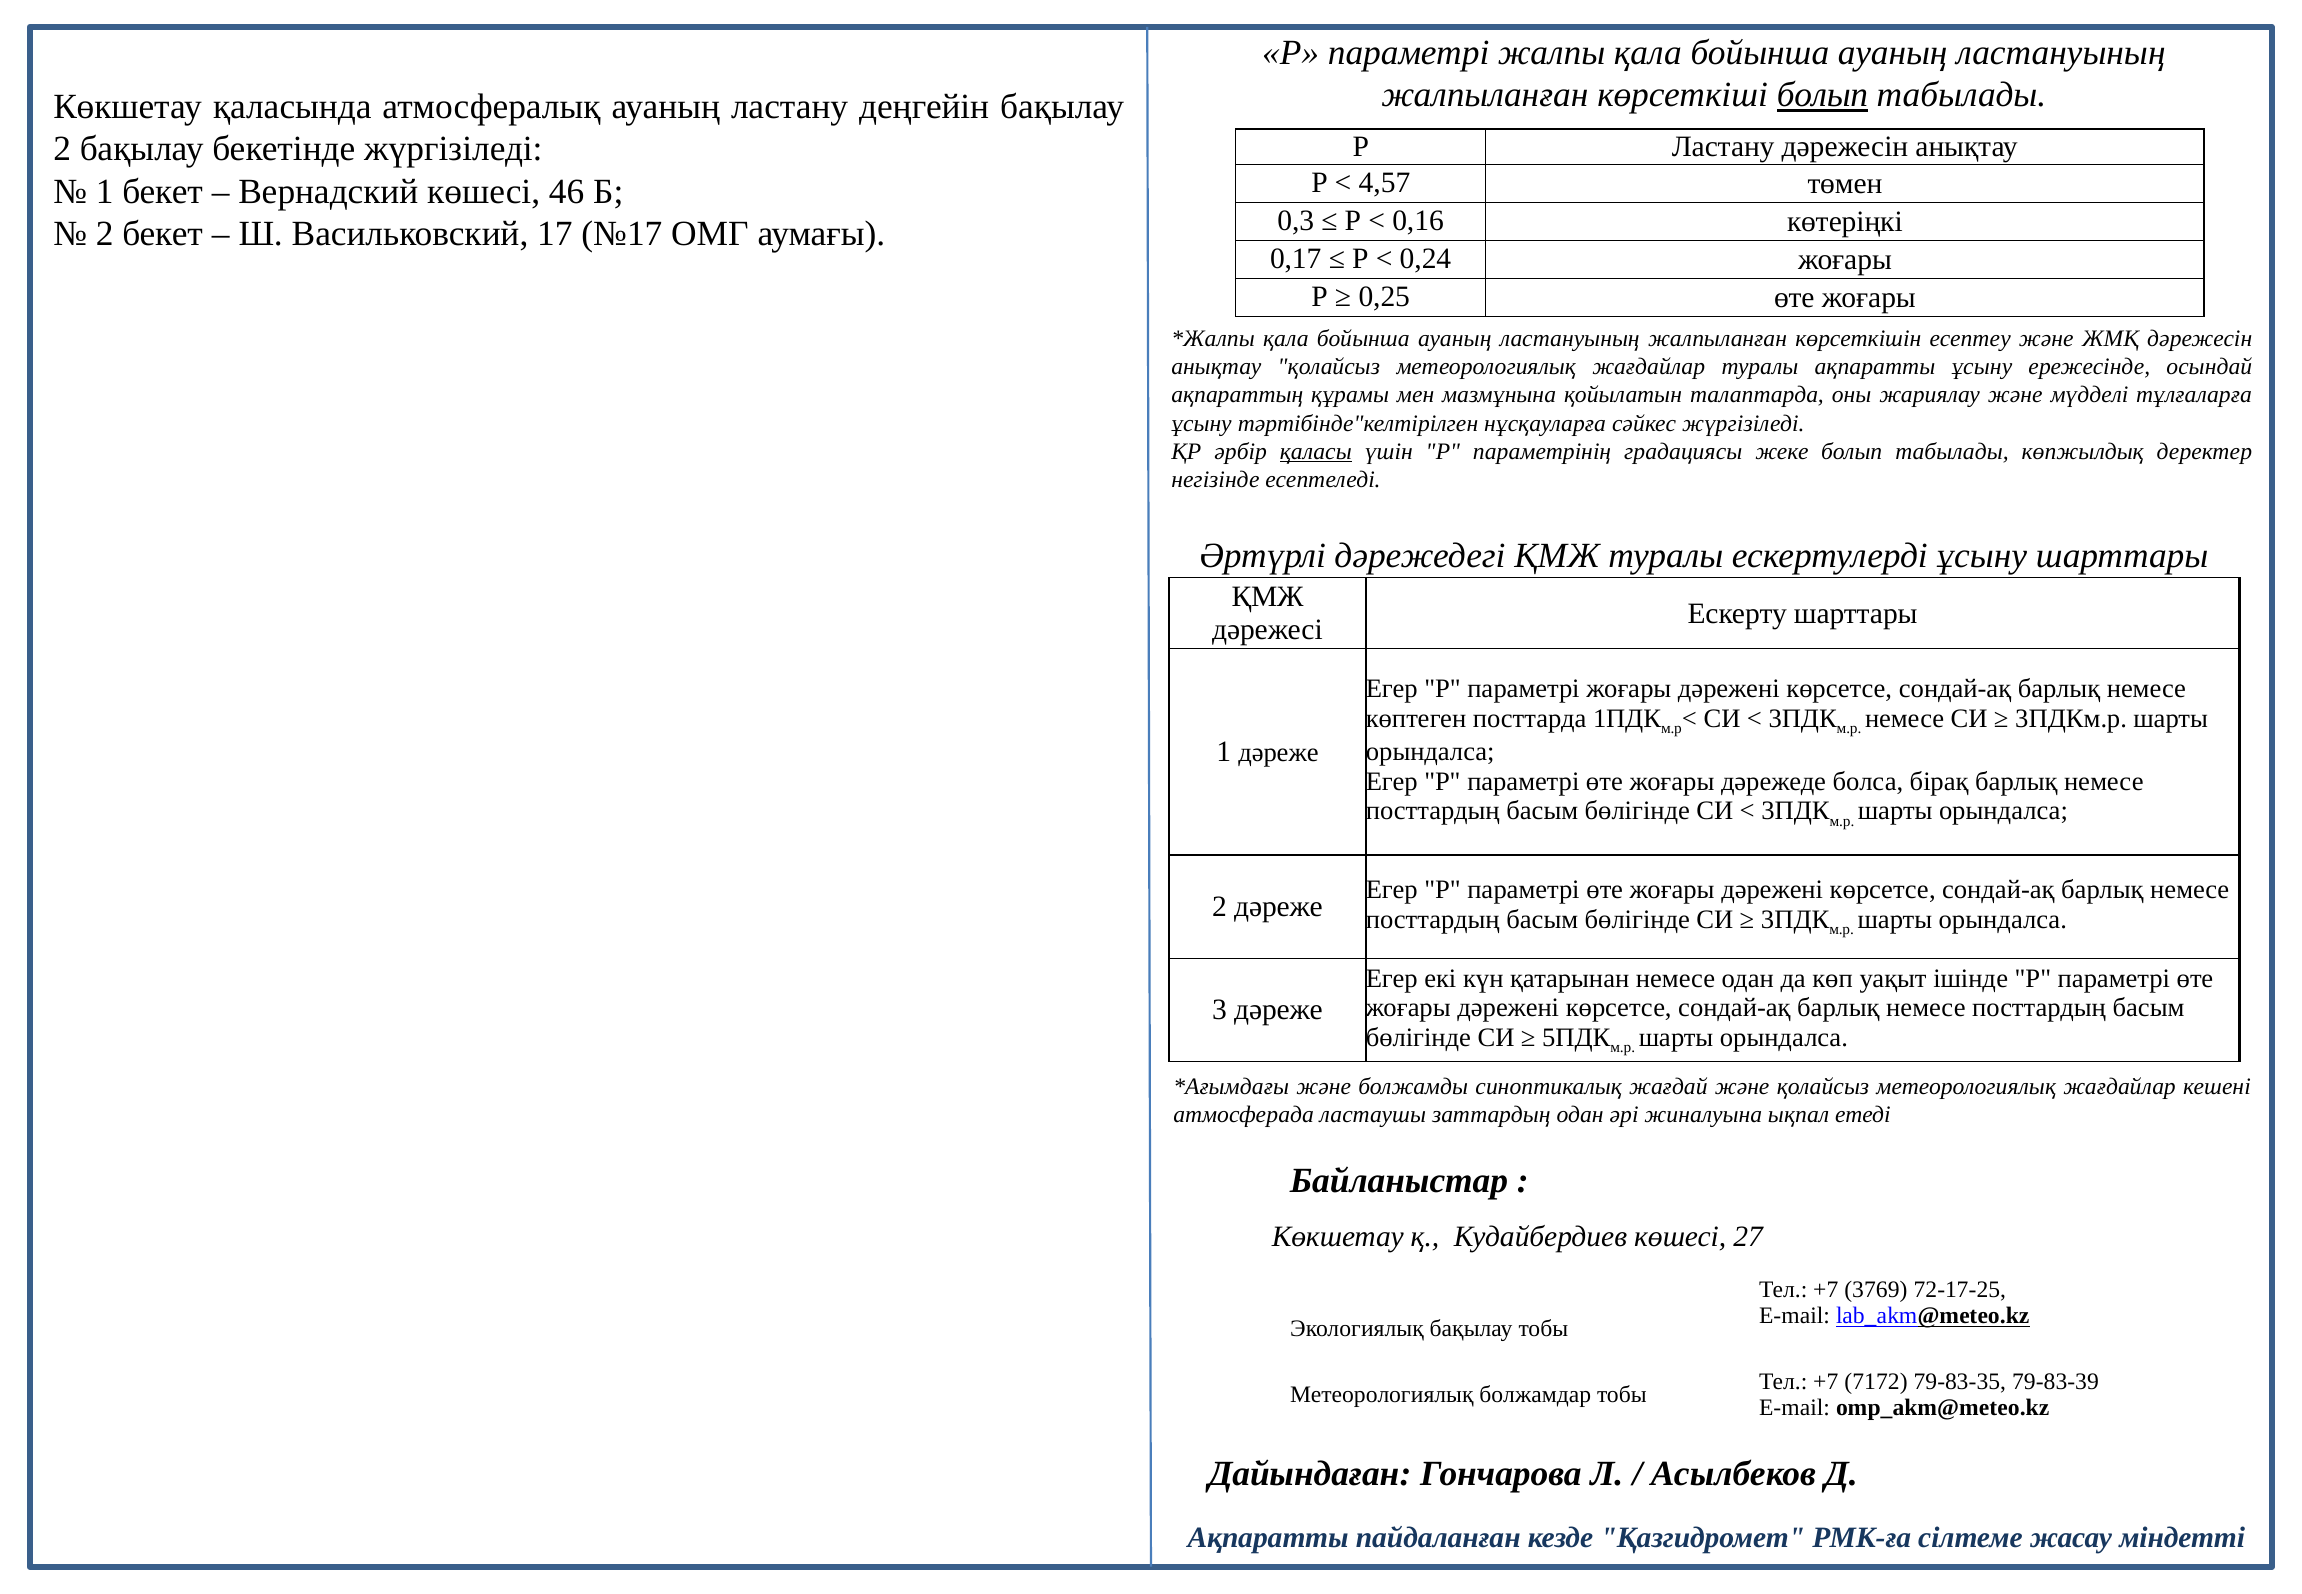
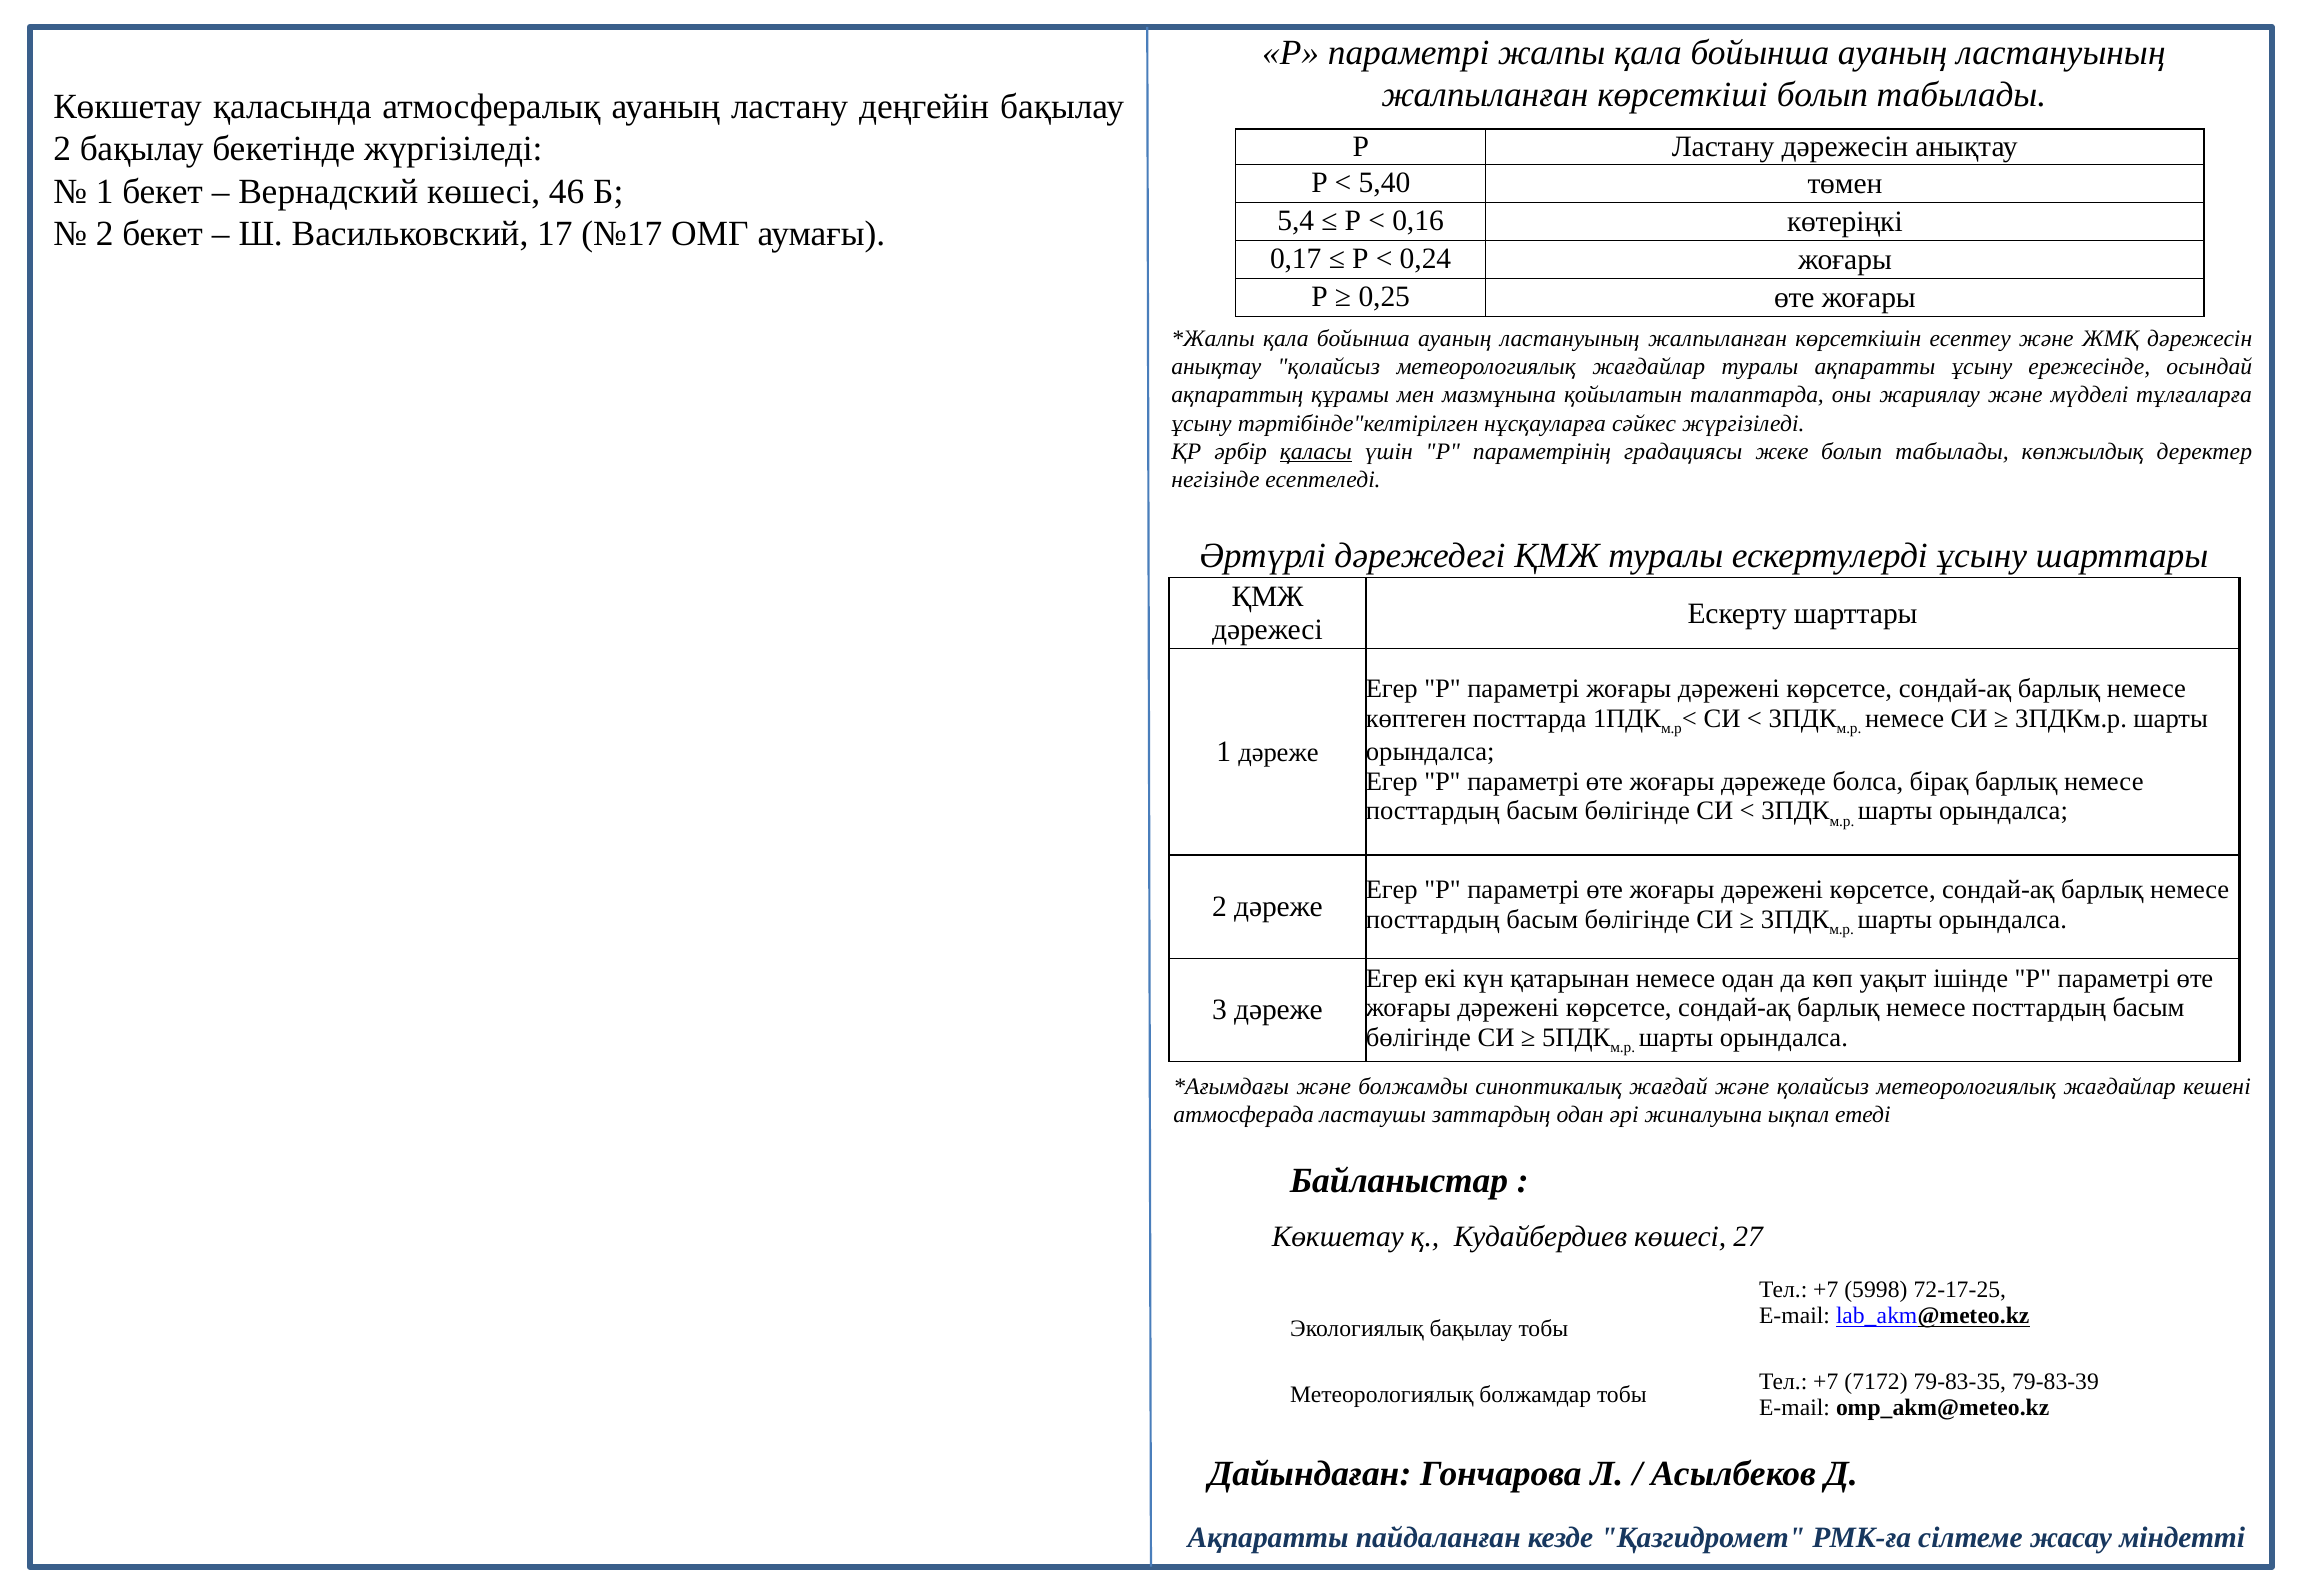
болып at (1822, 95) underline: present -> none
4,57: 4,57 -> 5,40
0,3: 0,3 -> 5,4
3769: 3769 -> 5998
